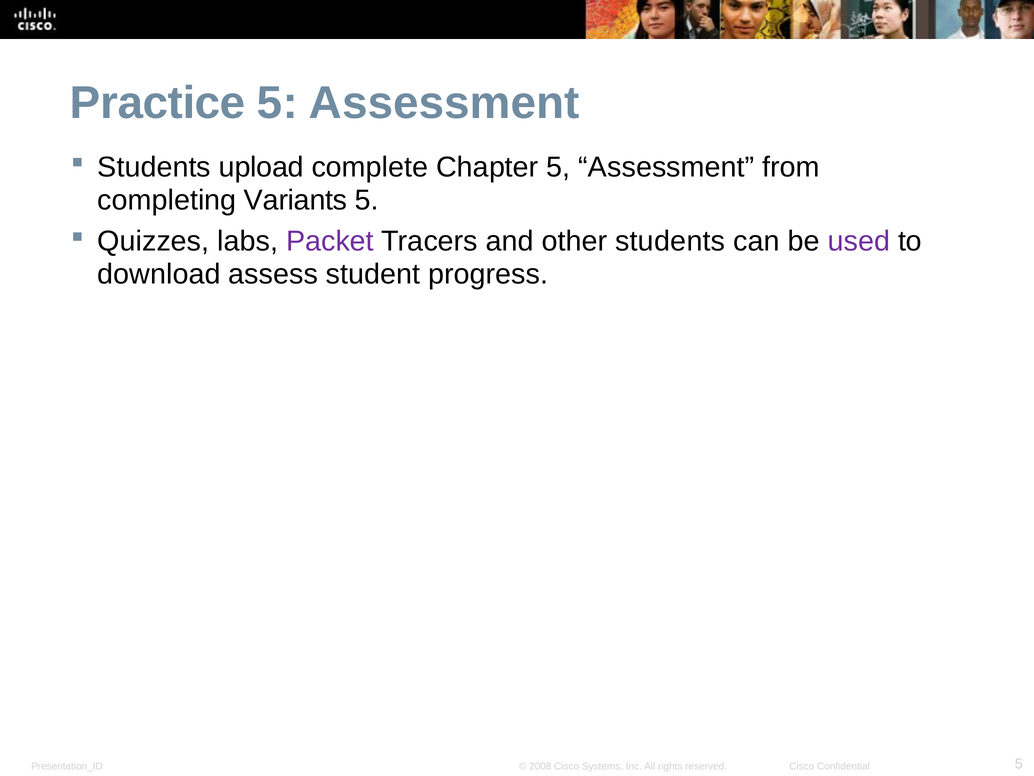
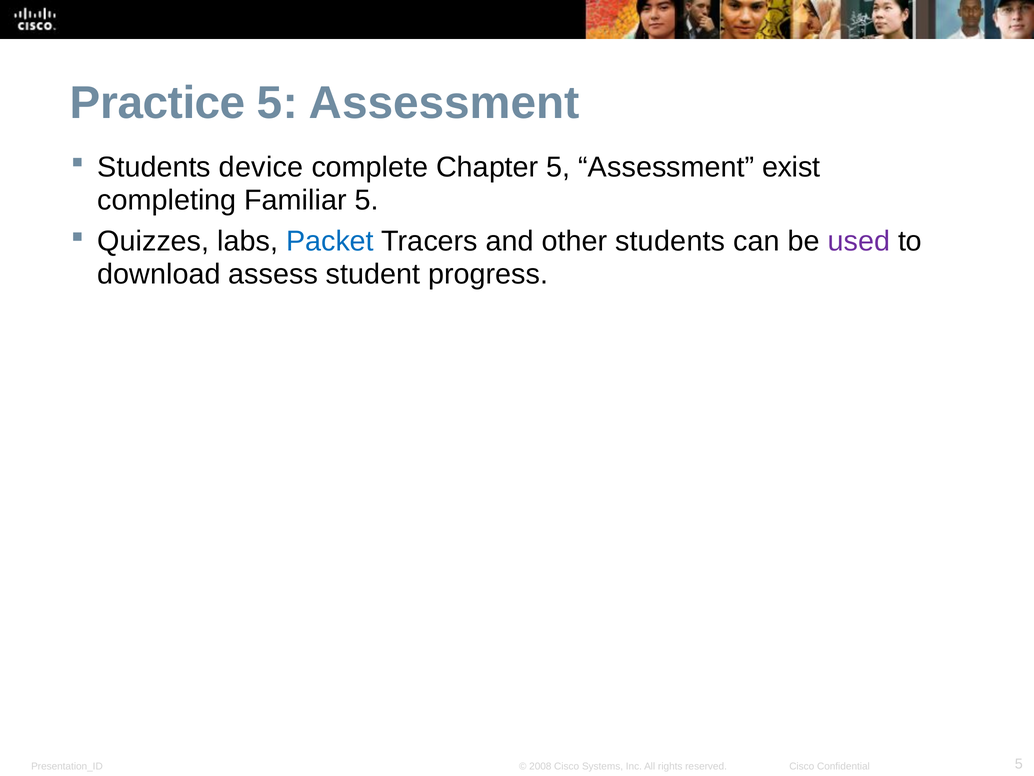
upload: upload -> device
from: from -> exist
Variants: Variants -> Familiar
Packet colour: purple -> blue
